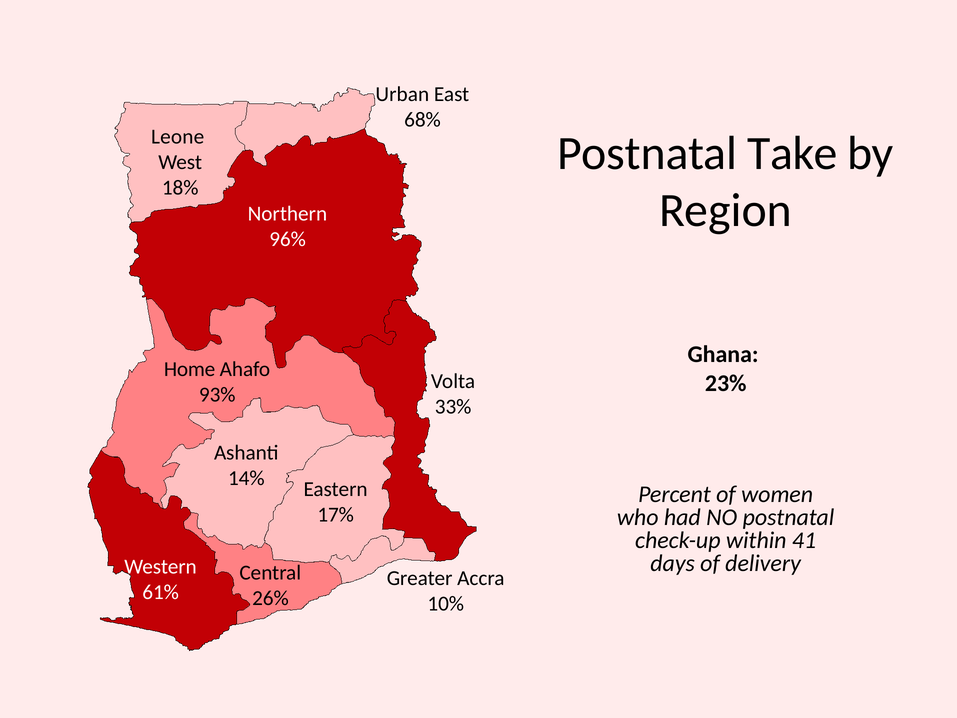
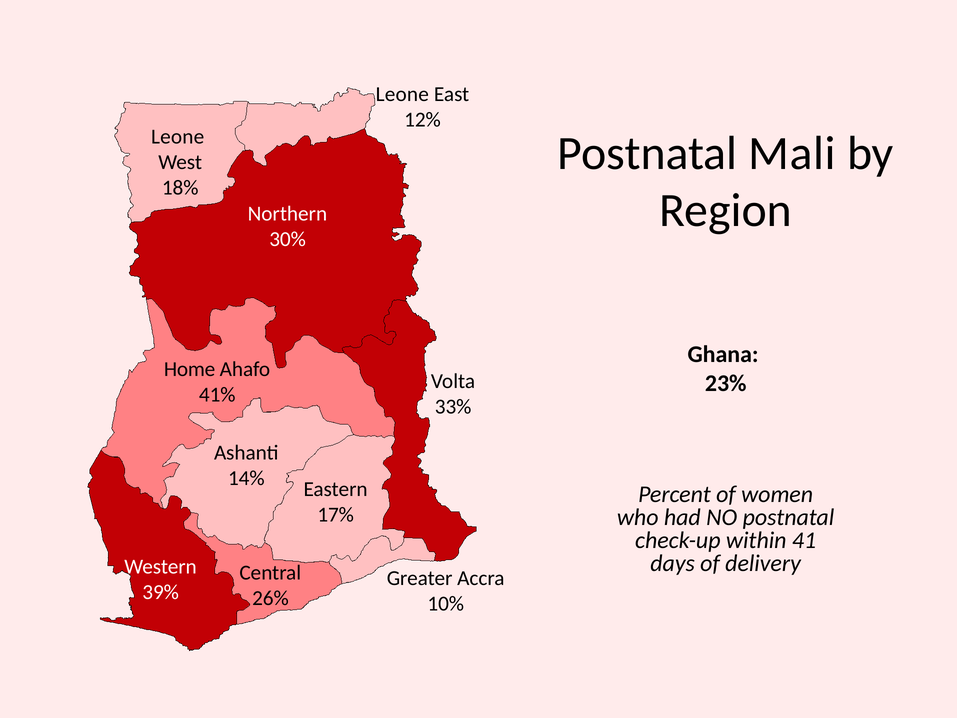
Urban at (402, 94): Urban -> Leone
68%: 68% -> 12%
Take: Take -> Mali
96%: 96% -> 30%
93%: 93% -> 41%
61%: 61% -> 39%
